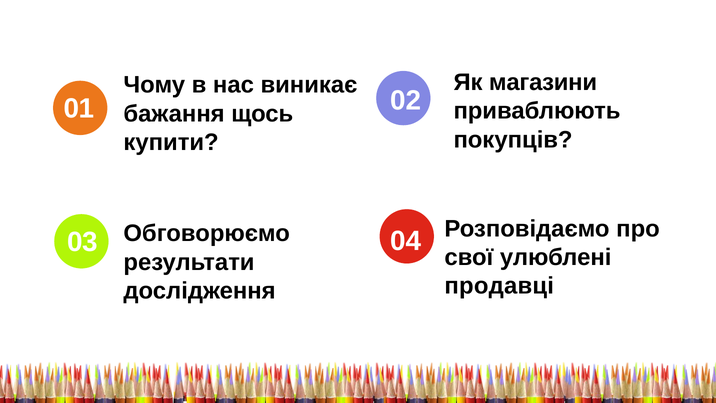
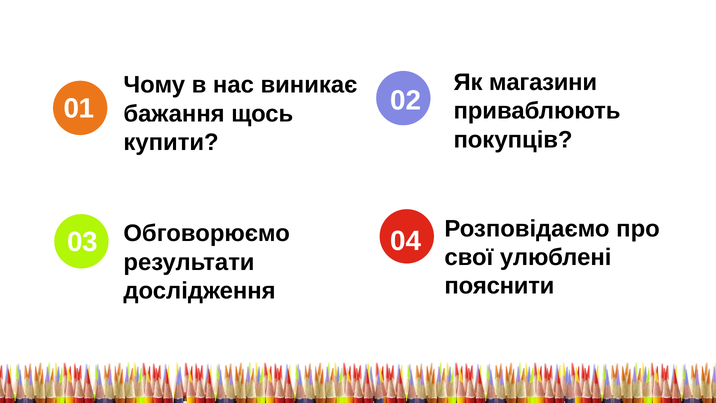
продавці: продавці -> пояснити
